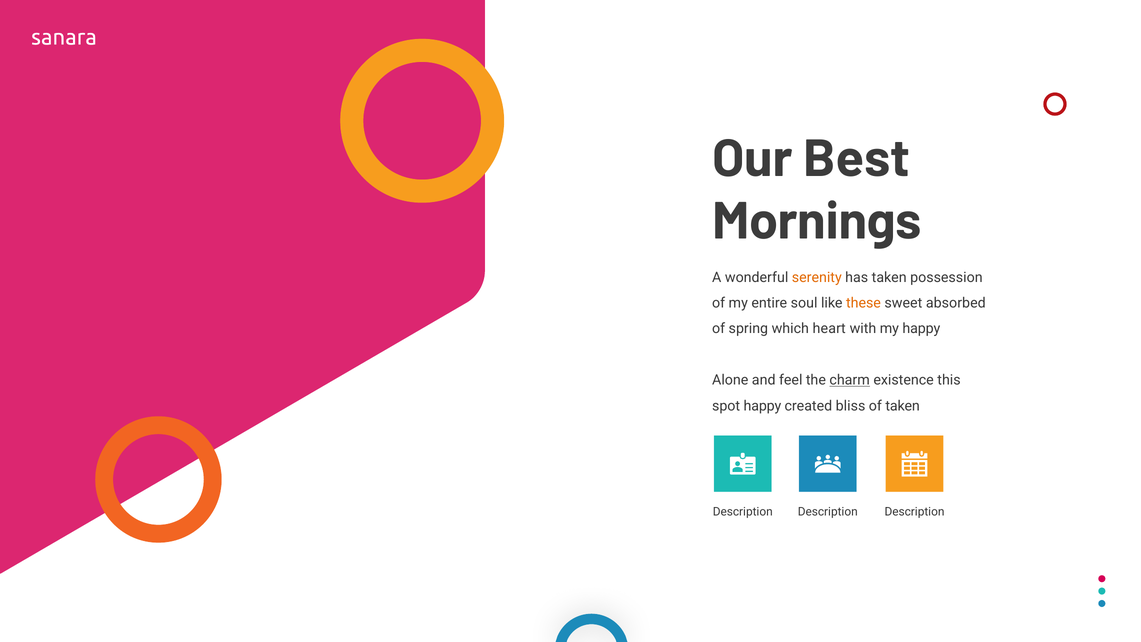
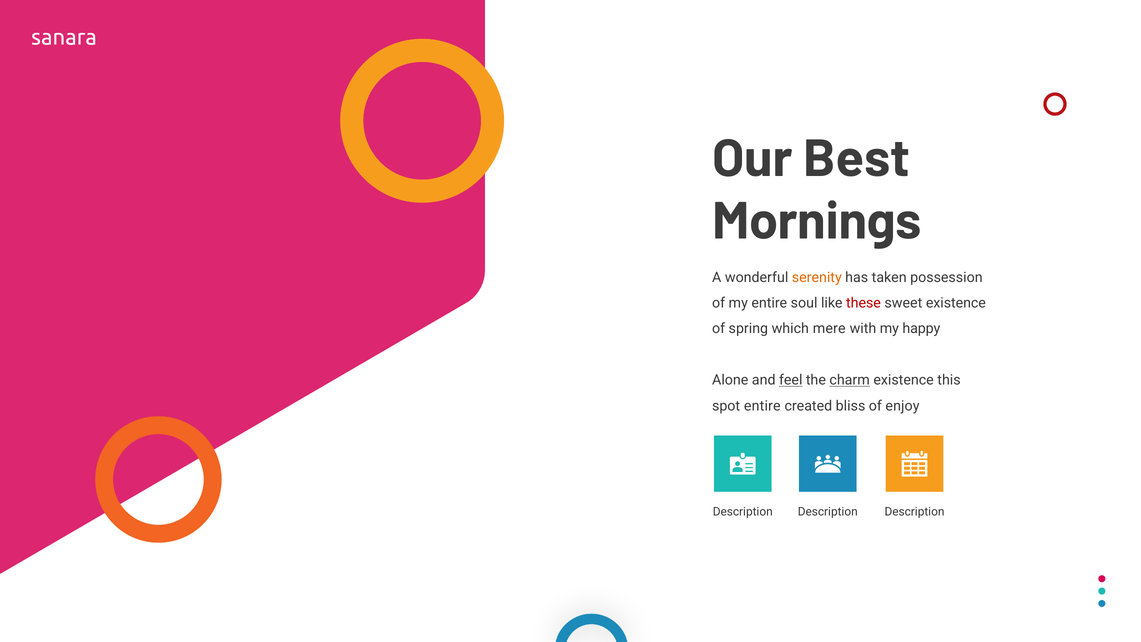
these colour: orange -> red
sweet absorbed: absorbed -> existence
heart: heart -> mere
feel underline: none -> present
spot happy: happy -> entire
of taken: taken -> enjoy
